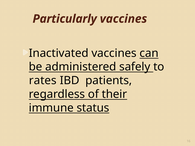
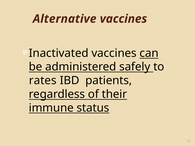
Particularly: Particularly -> Alternative
